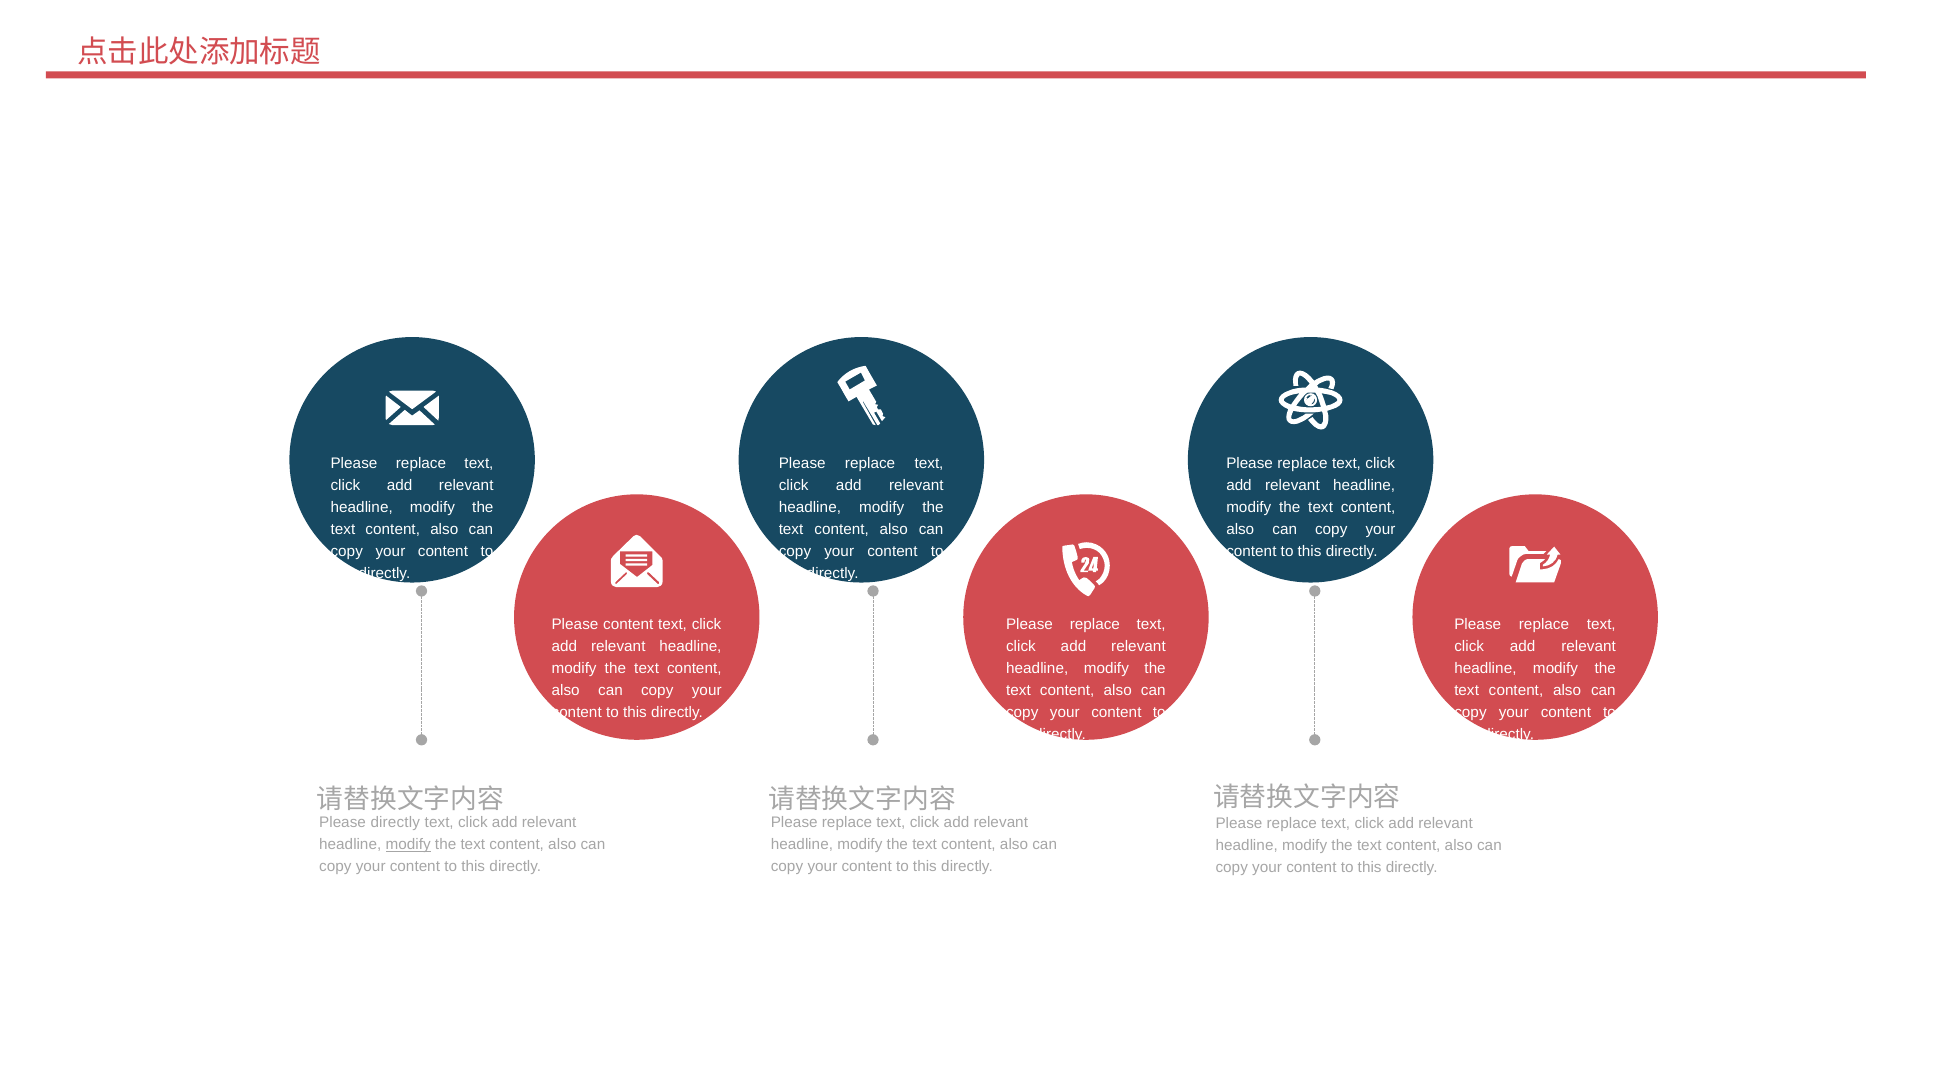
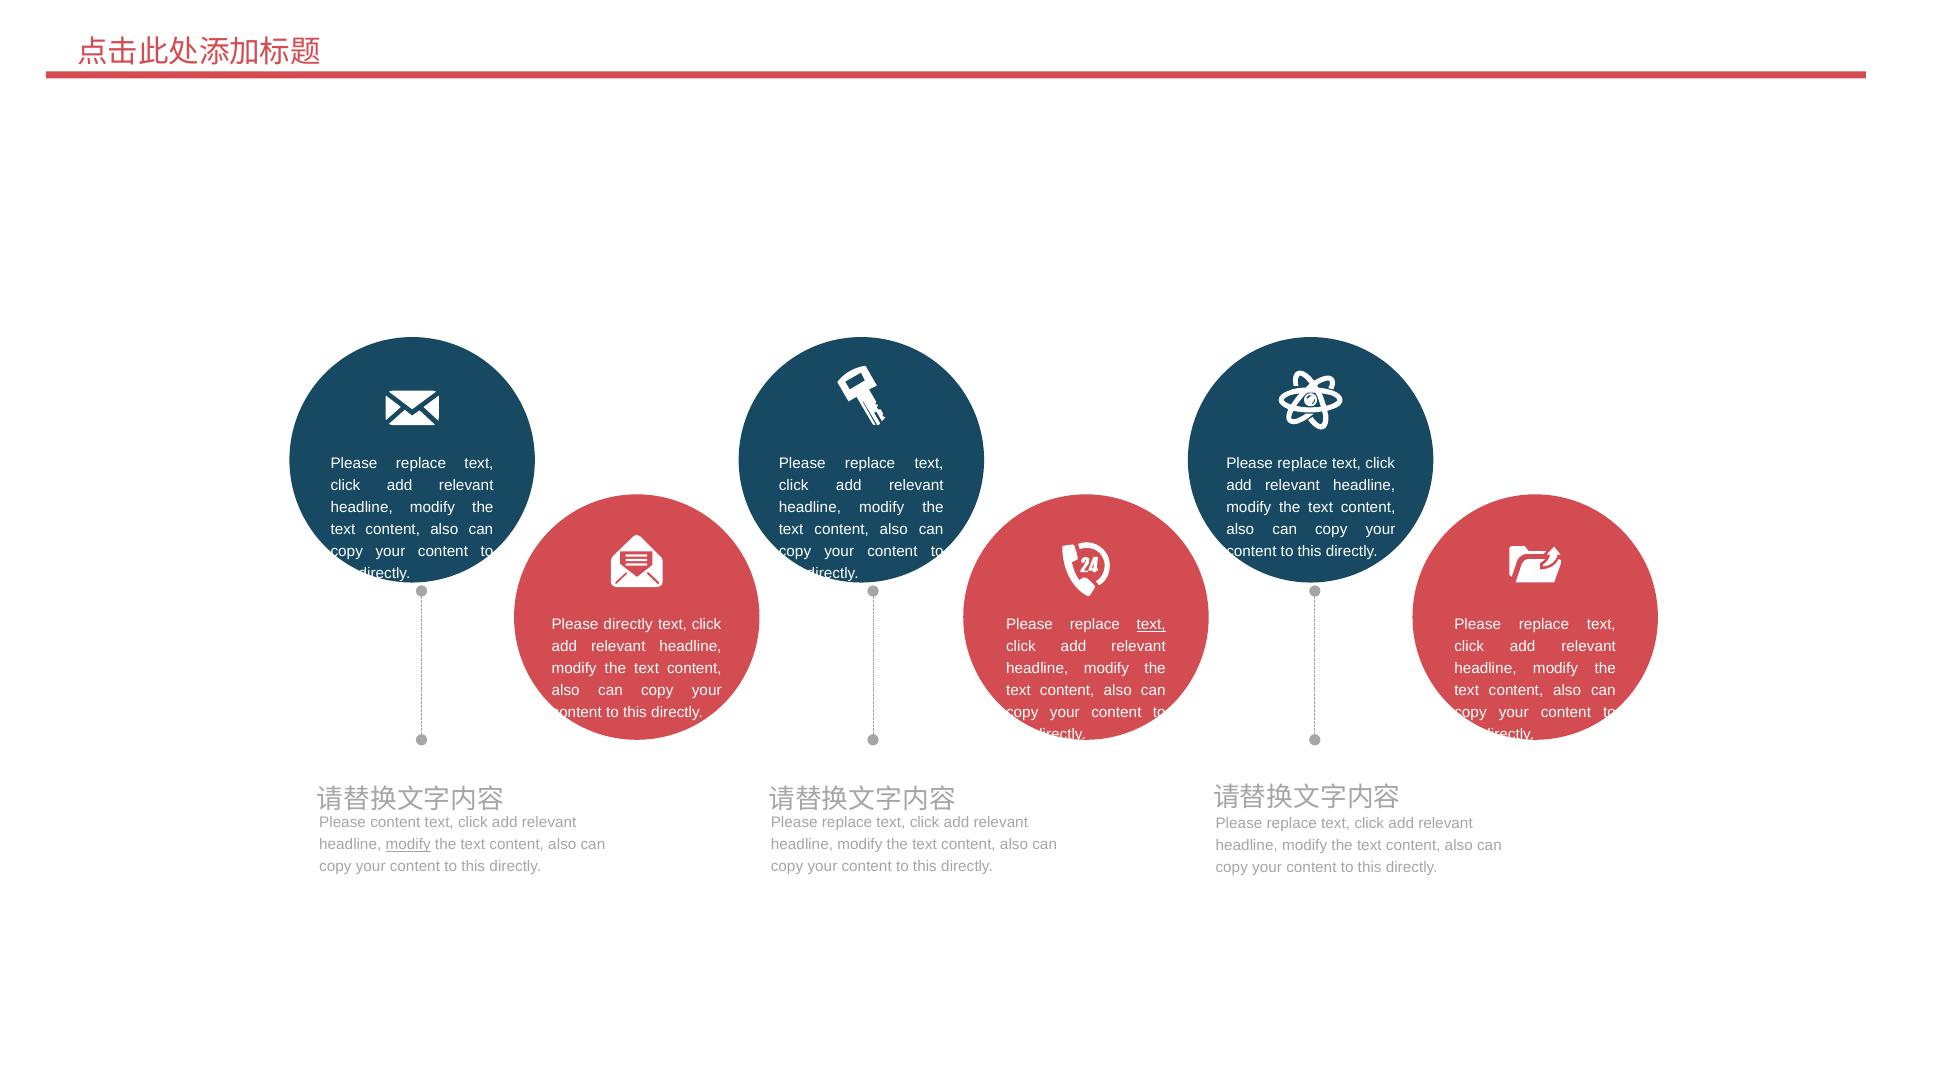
Please content: content -> directly
text at (1151, 624) underline: none -> present
Please directly: directly -> content
